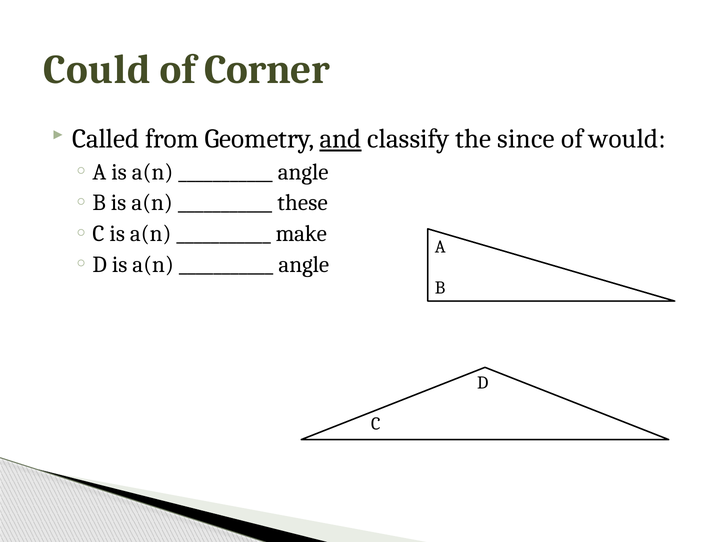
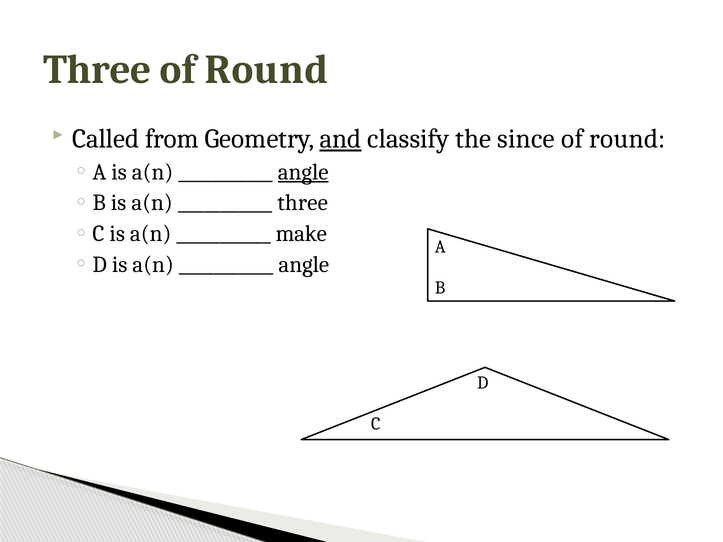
Could at (97, 70): Could -> Three
Corner at (267, 70): Corner -> Round
would at (627, 139): would -> round
angle at (303, 172) underline: none -> present
these at (303, 203): these -> three
